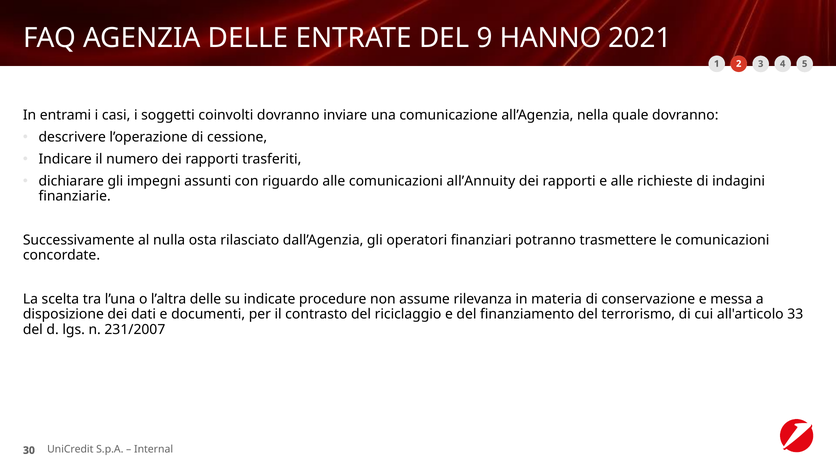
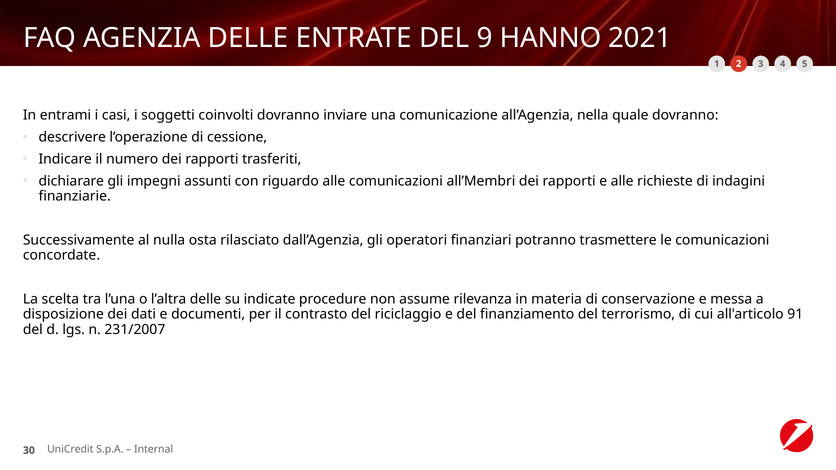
all’Annuity: all’Annuity -> all’Membri
33: 33 -> 91
